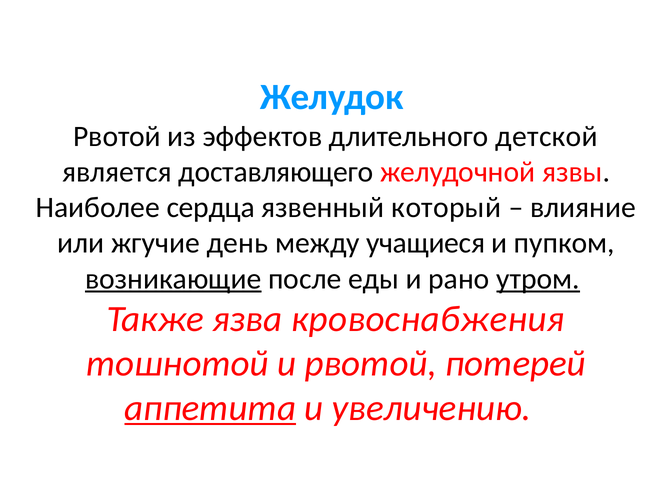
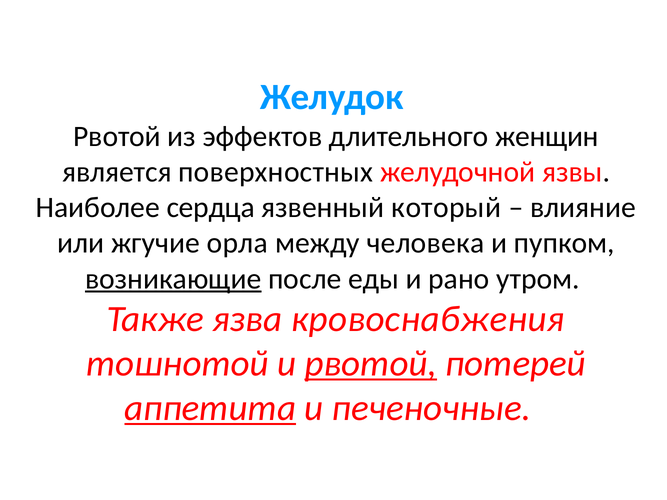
детской: детской -> женщин
доставляющего: доставляющего -> поверхностных
день: день -> орла
учащиеся: учащиеся -> человека
утром underline: present -> none
рвотой at (371, 364) underline: none -> present
увеличению: увеличению -> печеночные
